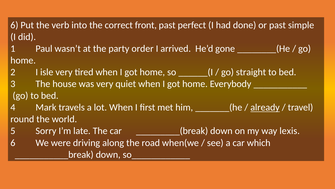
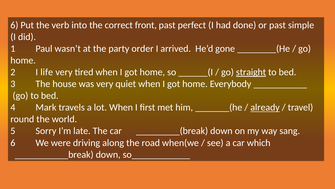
isle: isle -> life
straight underline: none -> present
lexis: lexis -> sang
